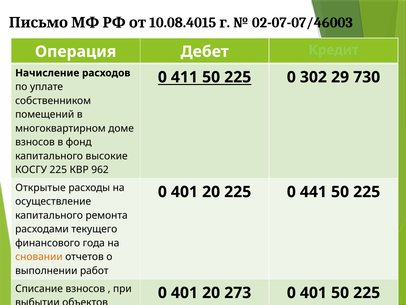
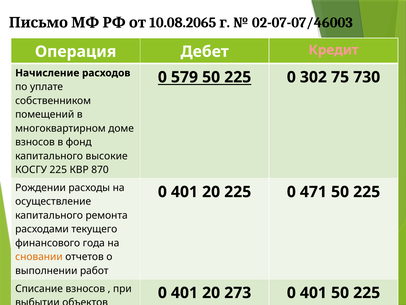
10.08.4015: 10.08.4015 -> 10.08.2065
Кредит colour: light green -> pink
411: 411 -> 579
29: 29 -> 75
962: 962 -> 870
Открытые: Открытые -> Рождении
441: 441 -> 471
